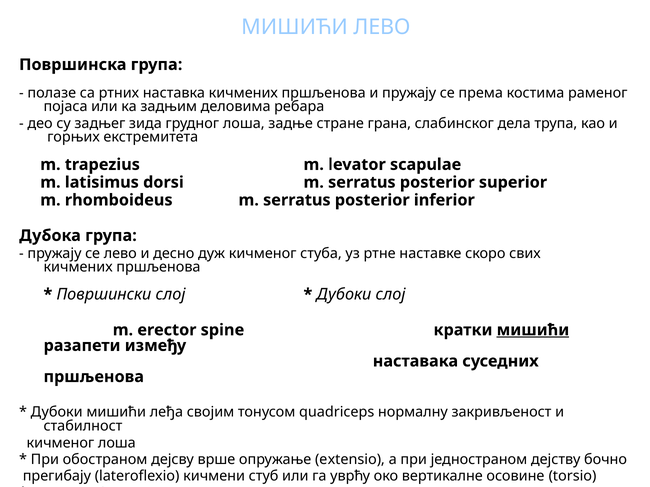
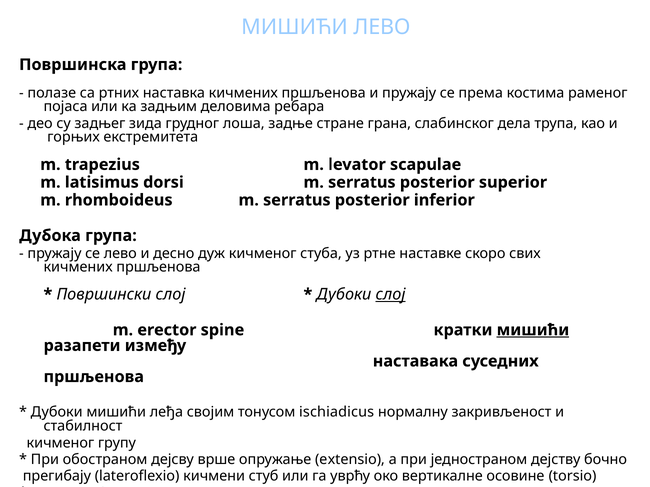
слој at (390, 295) underline: none -> present
quadriceps: quadriceps -> ischiadicus
кичменог лоша: лоша -> групу
